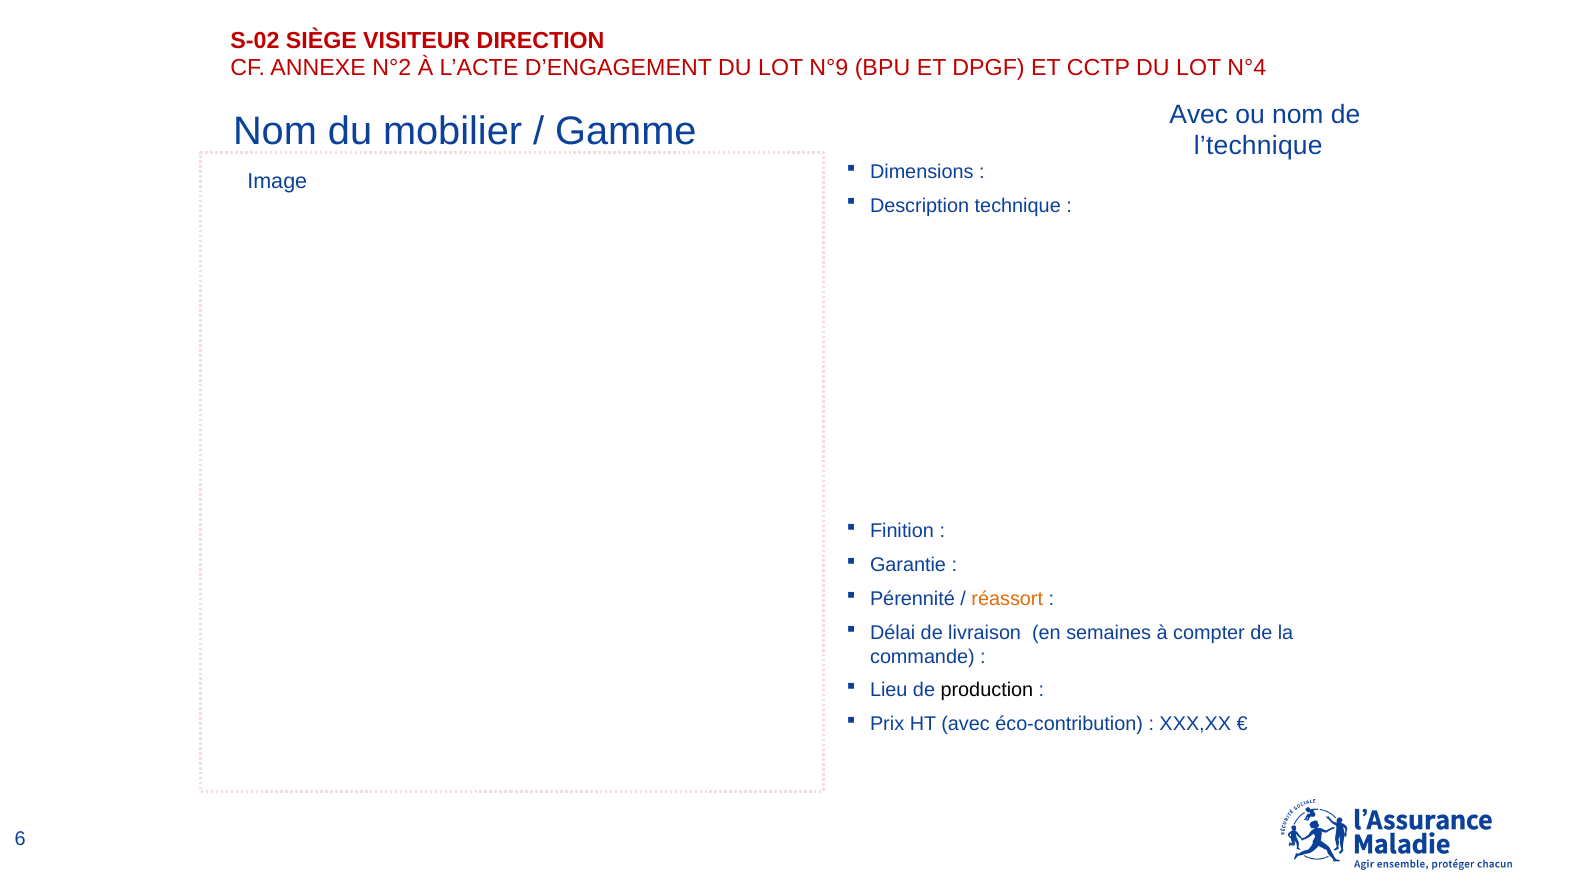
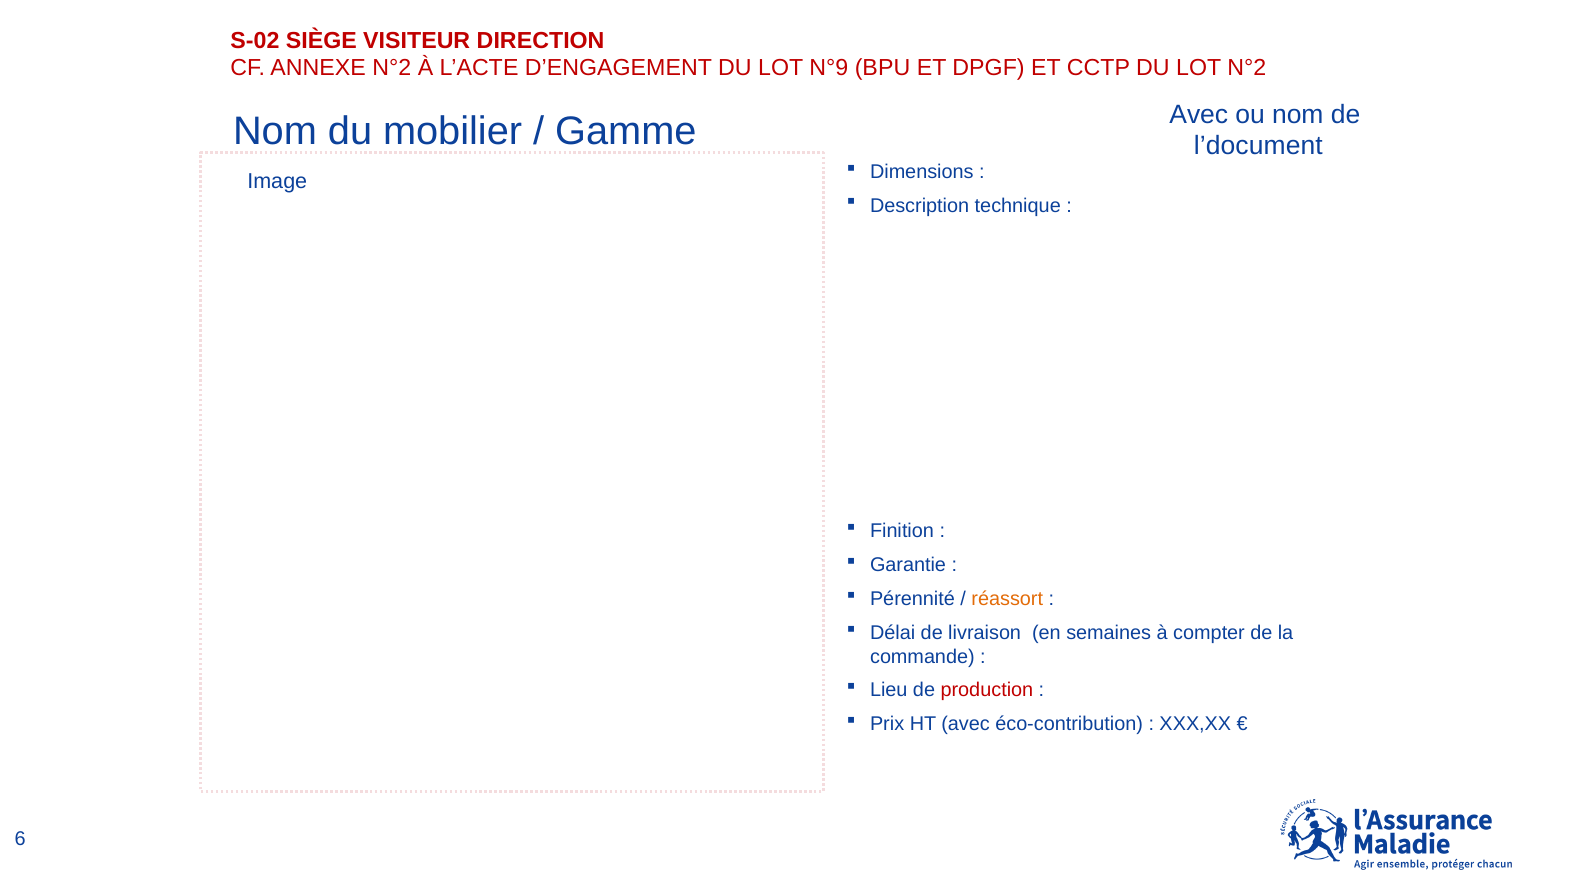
LOT N°4: N°4 -> N°2
l’technique: l’technique -> l’document
production colour: black -> red
